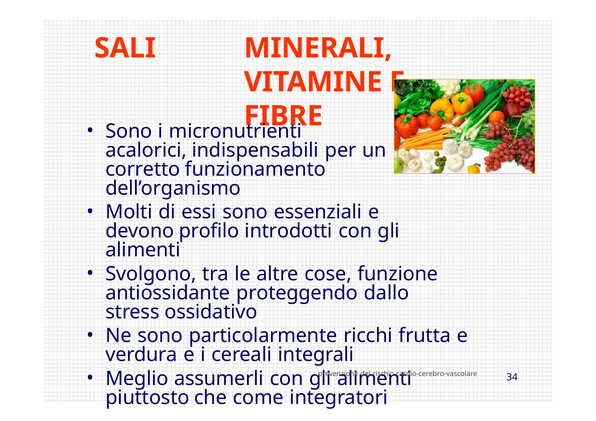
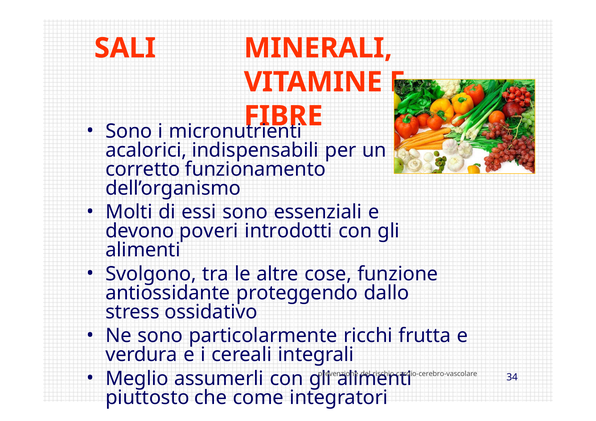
profilo: profilo -> poveri
